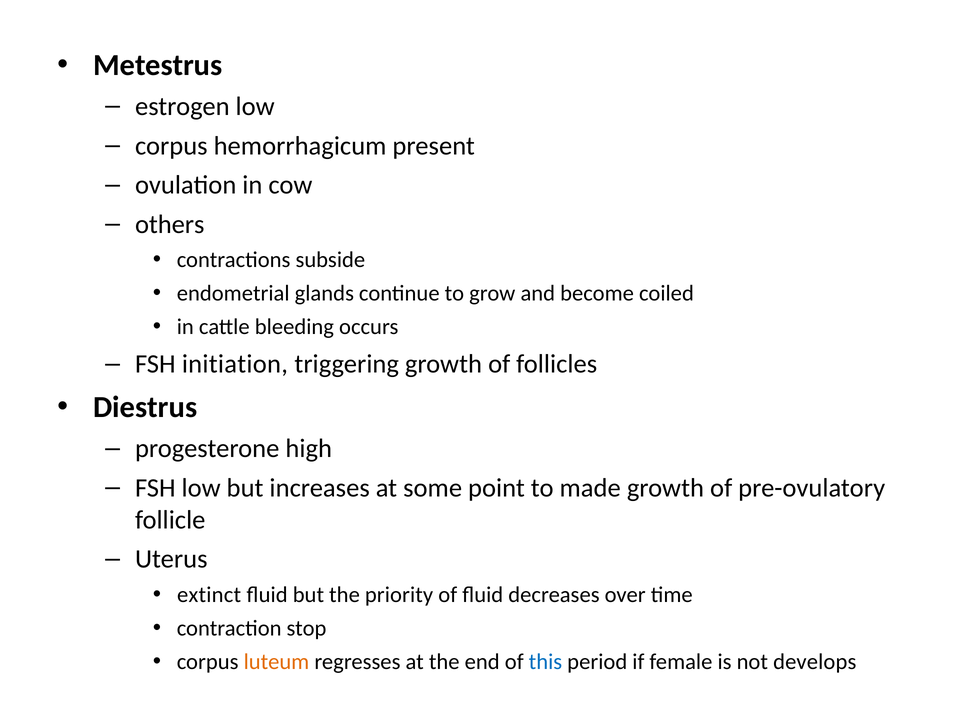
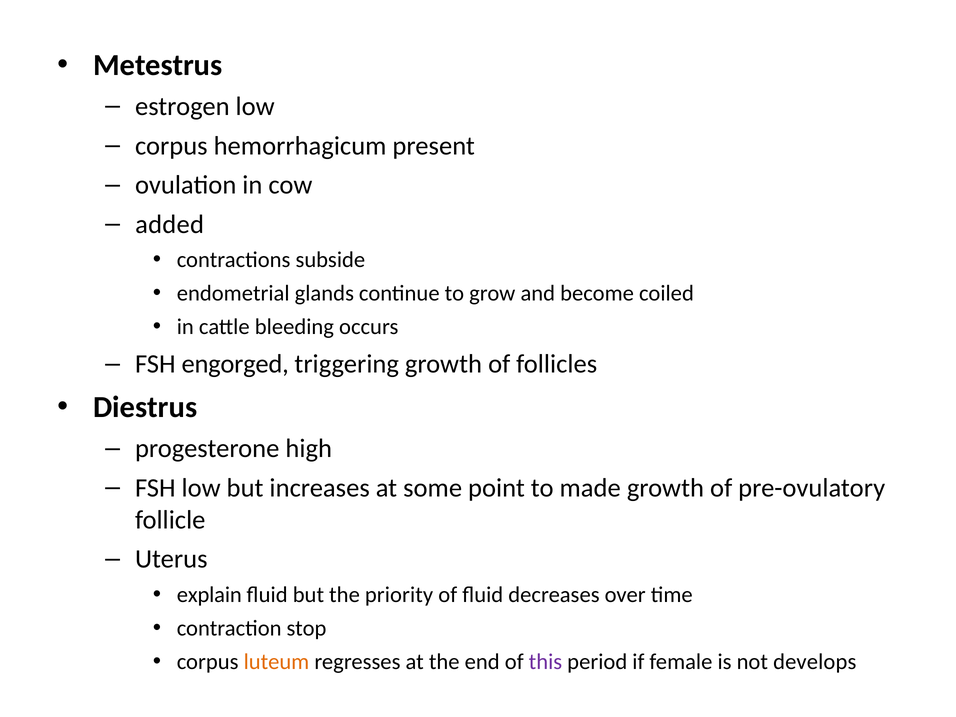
others: others -> added
initiation: initiation -> engorged
extinct: extinct -> explain
this colour: blue -> purple
